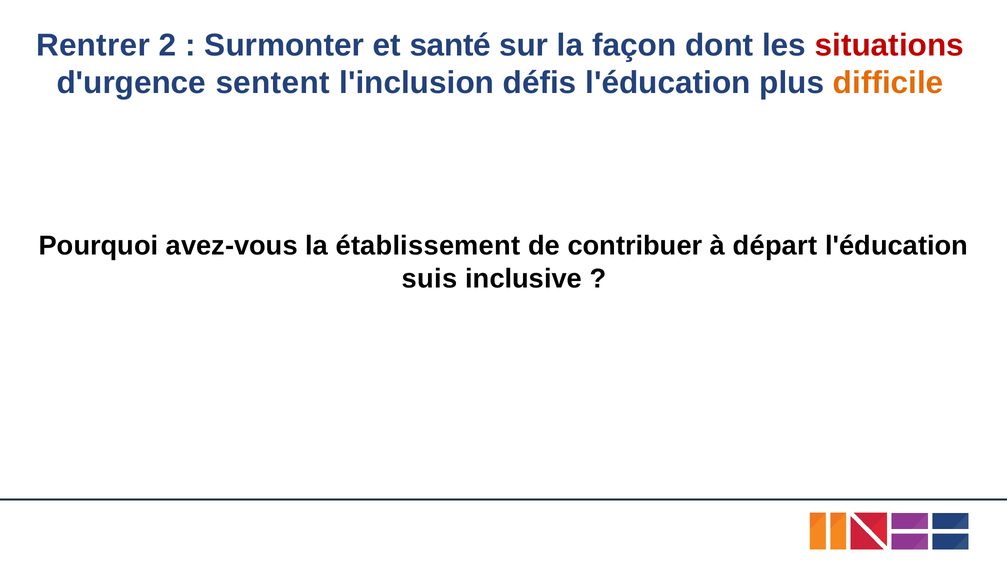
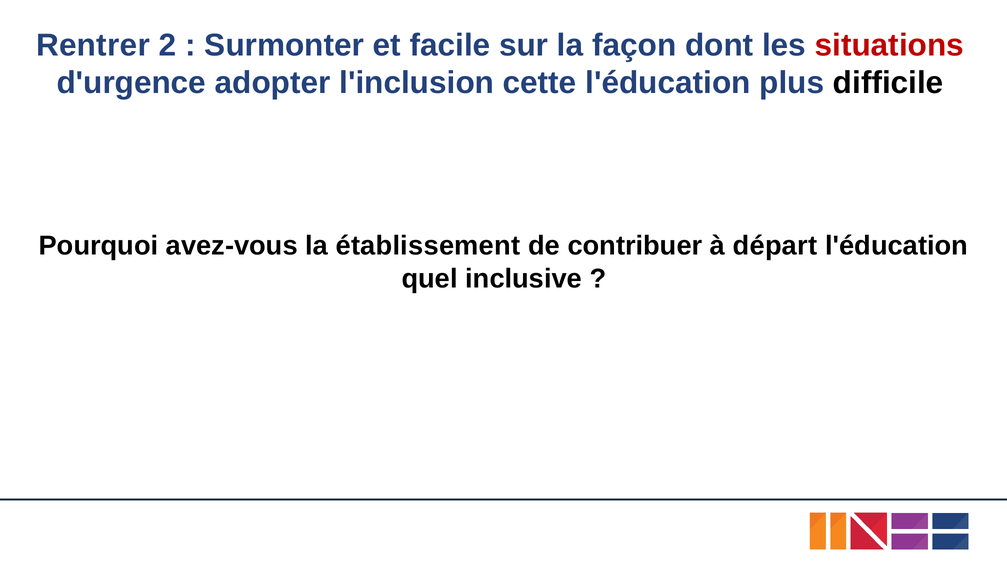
santé: santé -> facile
sentent: sentent -> adopter
défis: défis -> cette
difficile colour: orange -> black
suis: suis -> quel
